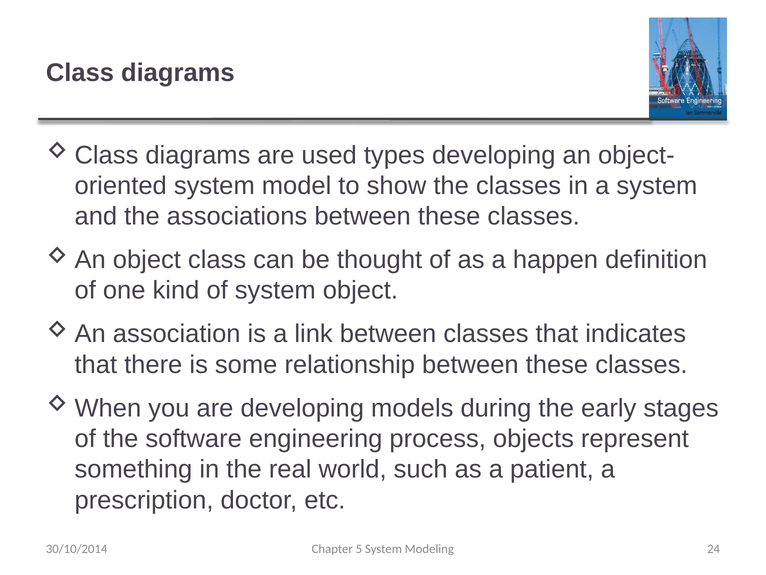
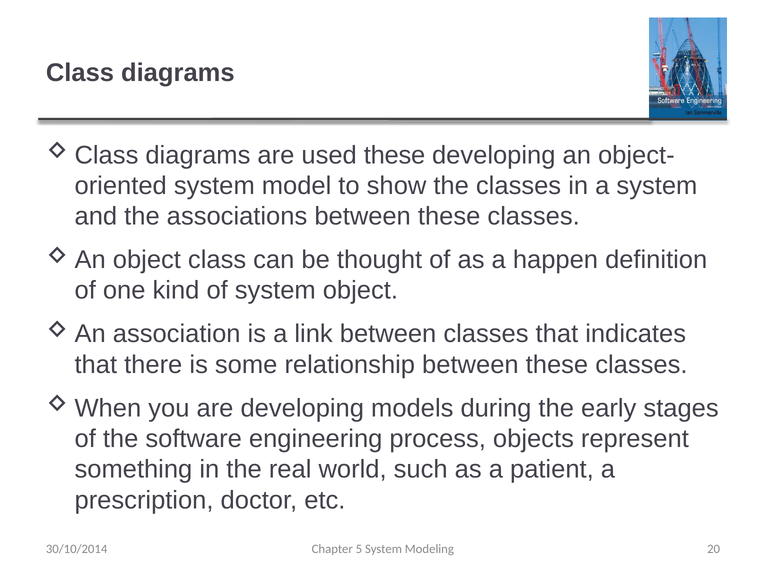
used types: types -> these
24: 24 -> 20
